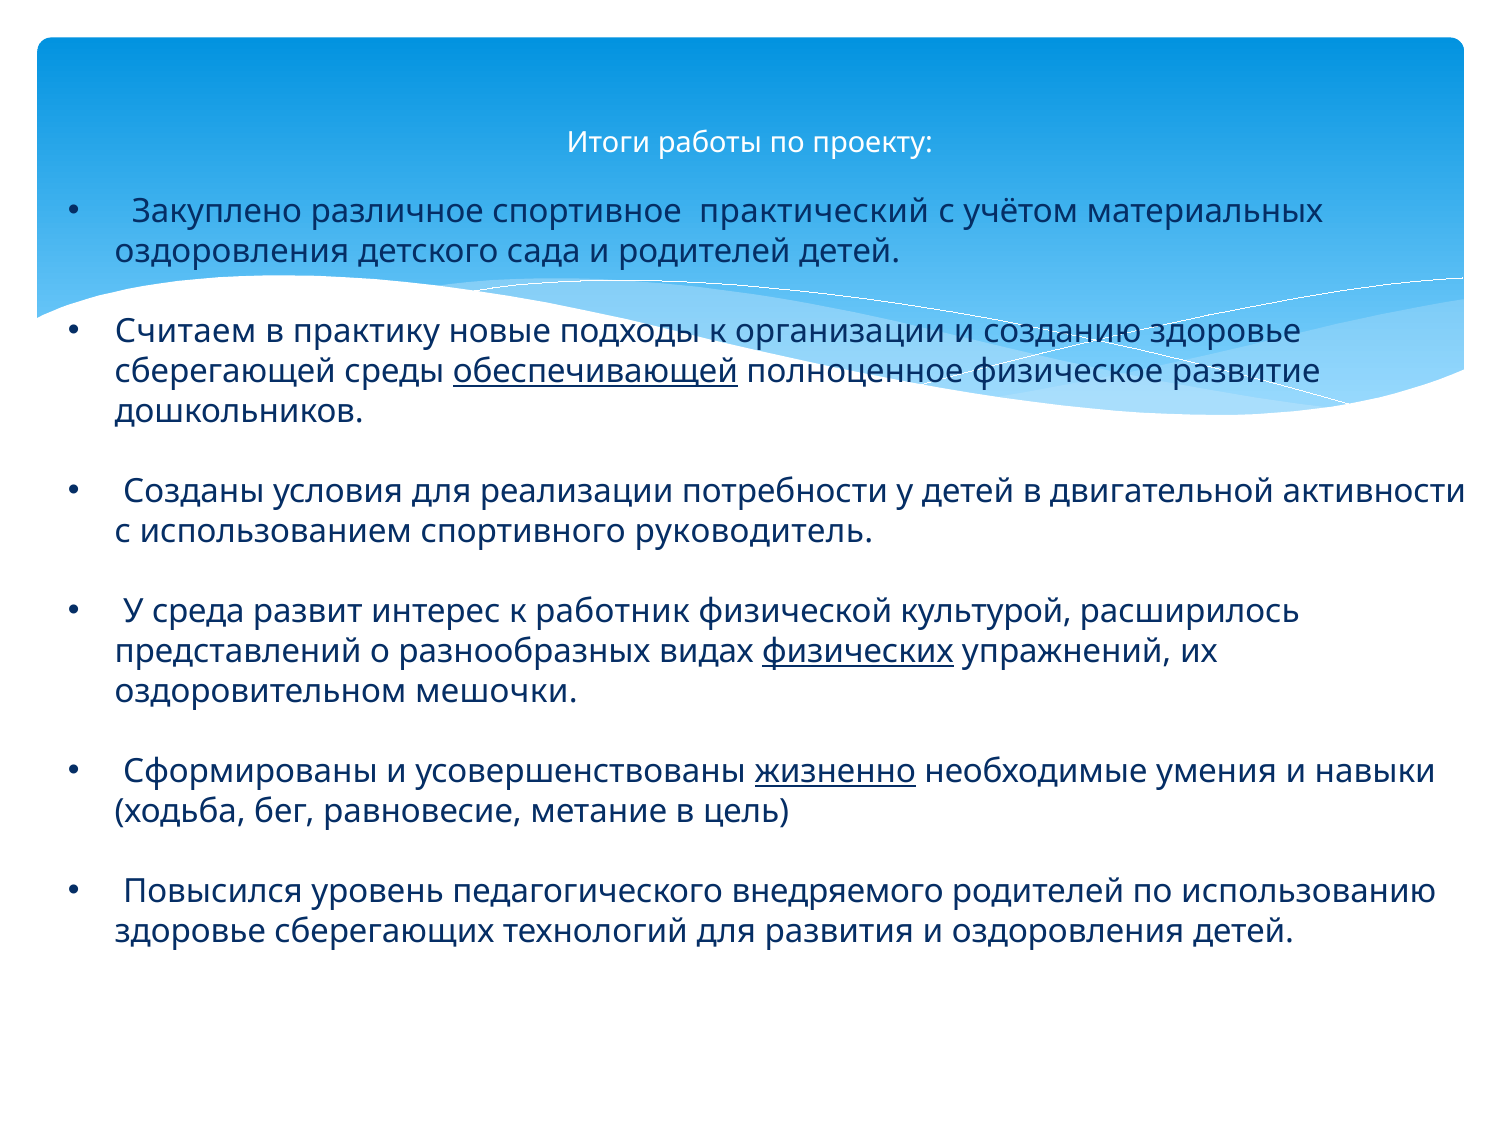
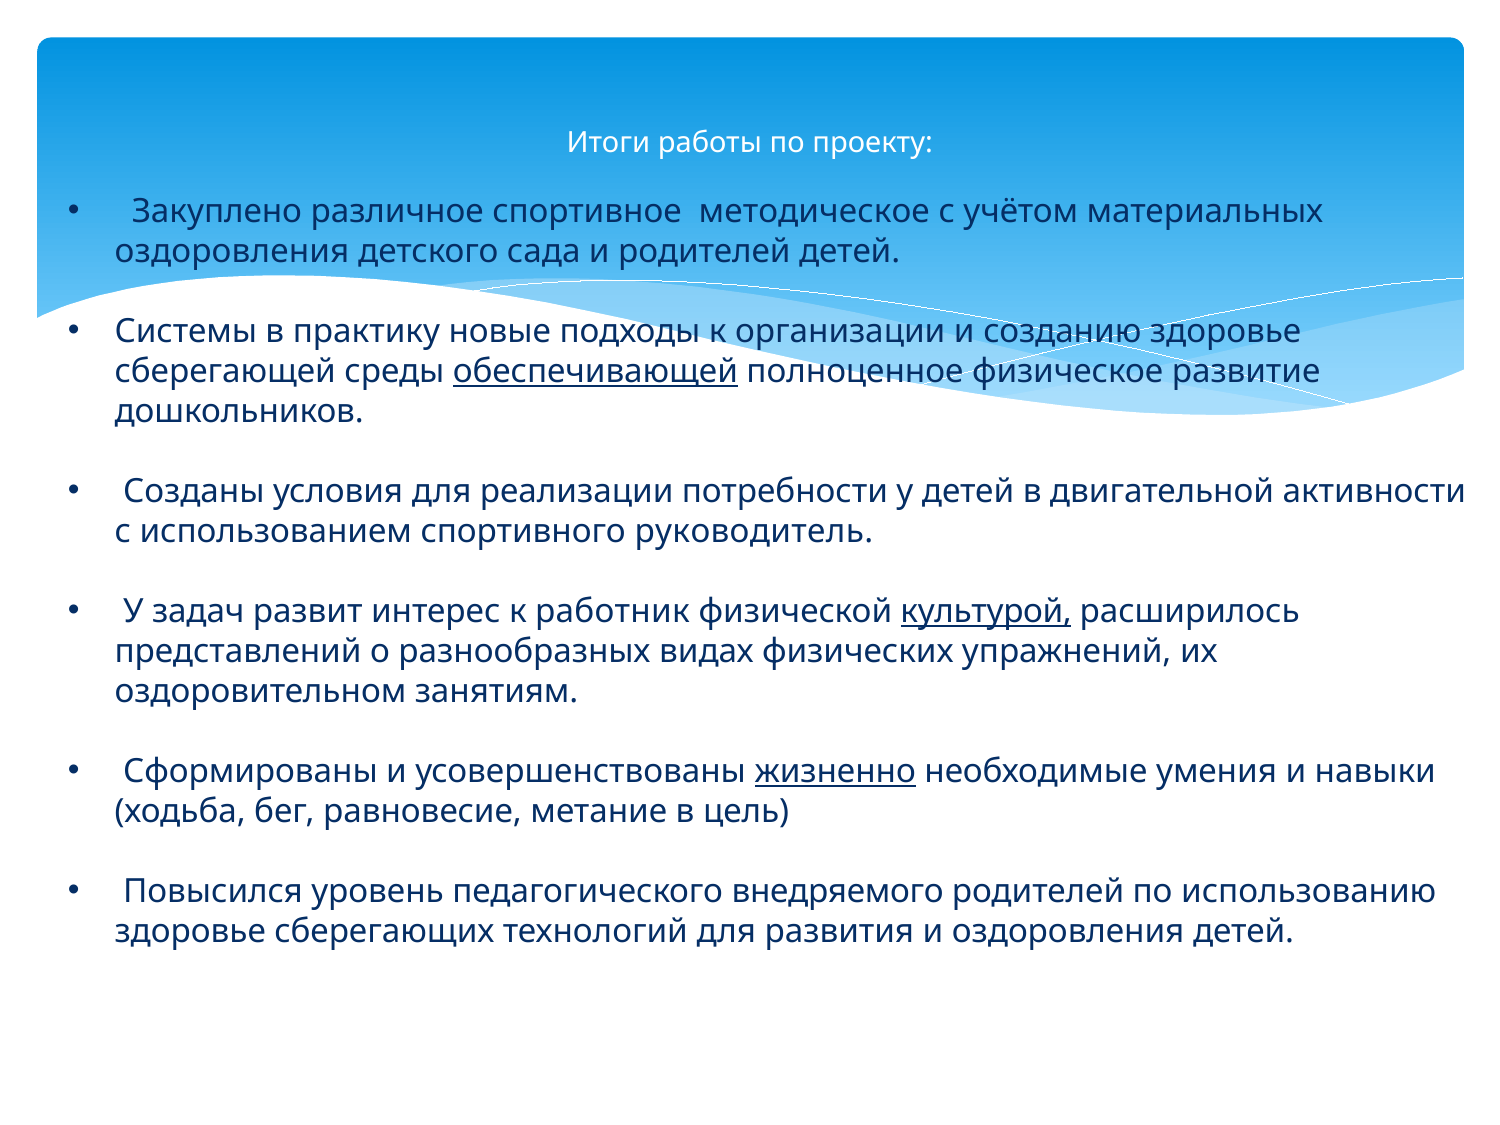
практический: практический -> методическое
Считаем: Считаем -> Системы
среда: среда -> задач
культурой underline: none -> present
физических underline: present -> none
мешочки: мешочки -> занятиям
